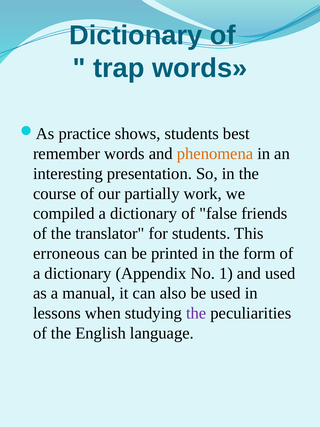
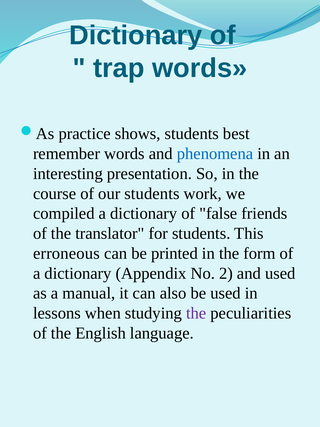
phenomena colour: orange -> blue
our partially: partially -> students
1: 1 -> 2
